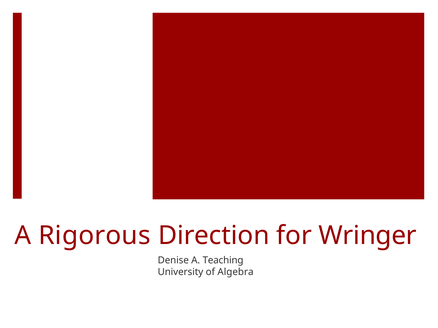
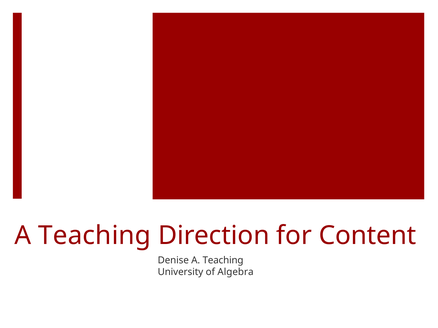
Rigorous at (95, 236): Rigorous -> Teaching
Wringer: Wringer -> Content
